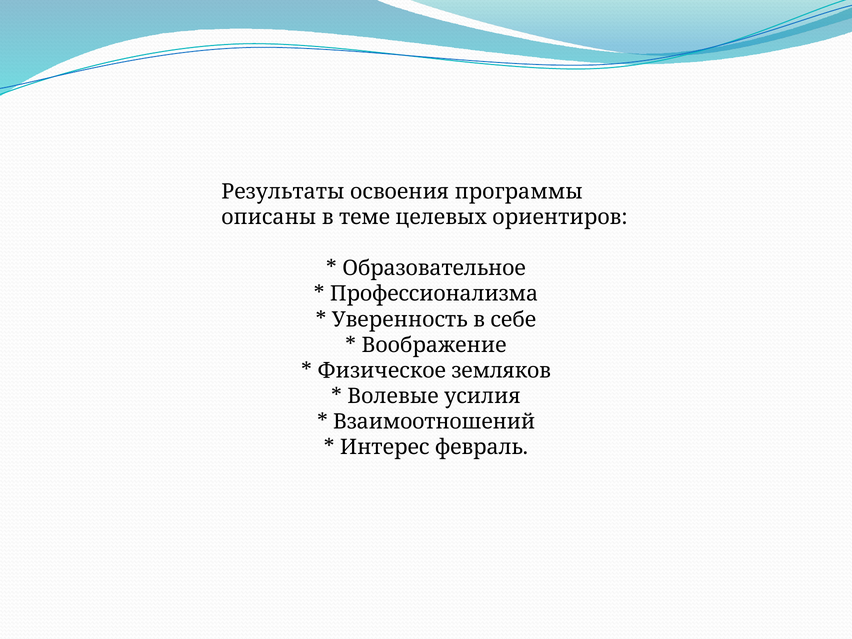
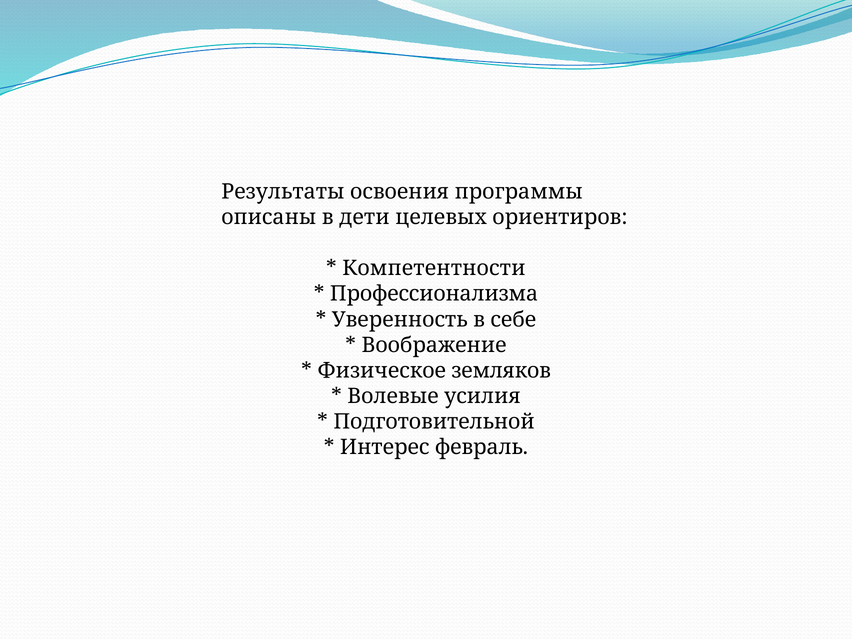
теме: теме -> дети
Образовательное: Образовательное -> Компетентности
Взаимоотношений: Взаимоотношений -> Подготовительной
